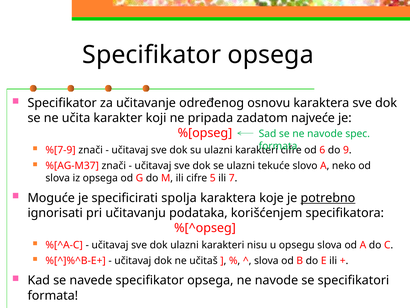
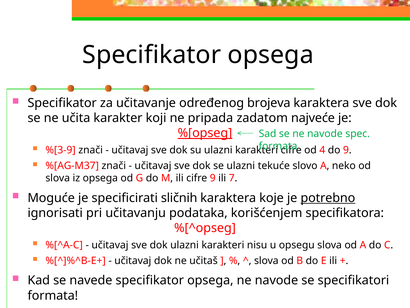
osnovu: osnovu -> brojeva
%[opseg underline: none -> present
%[7-9: %[7-9 -> %[3-9
6: 6 -> 4
cifre 5: 5 -> 9
spolja: spolja -> sličnih
